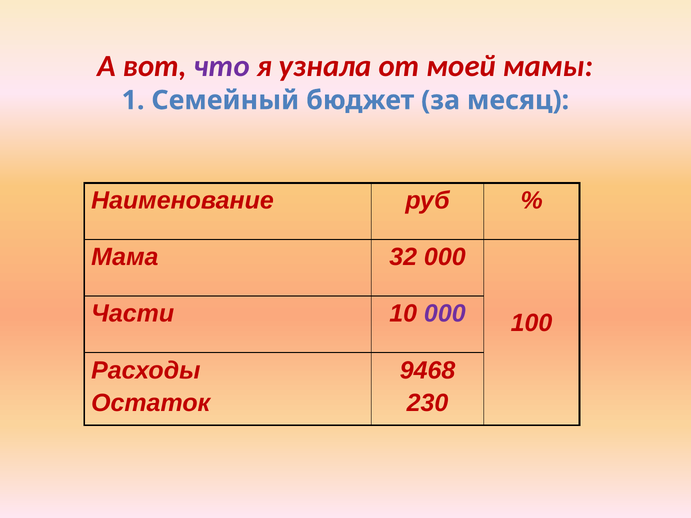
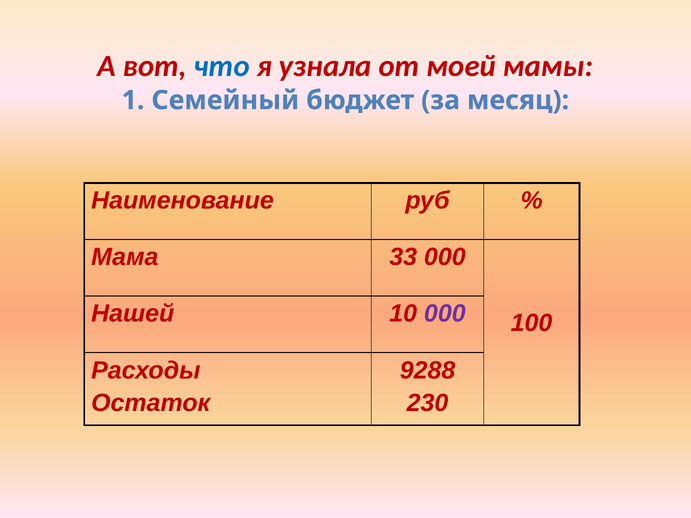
что colour: purple -> blue
32: 32 -> 33
Части: Части -> Нашей
9468: 9468 -> 9288
